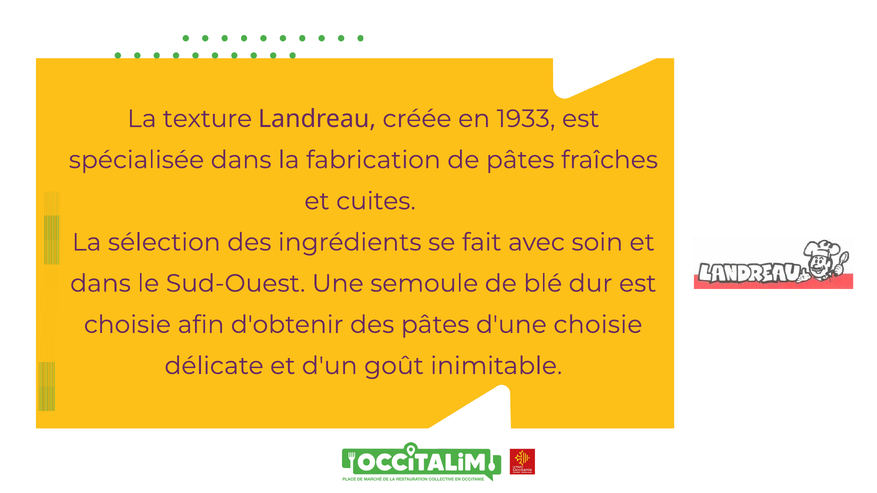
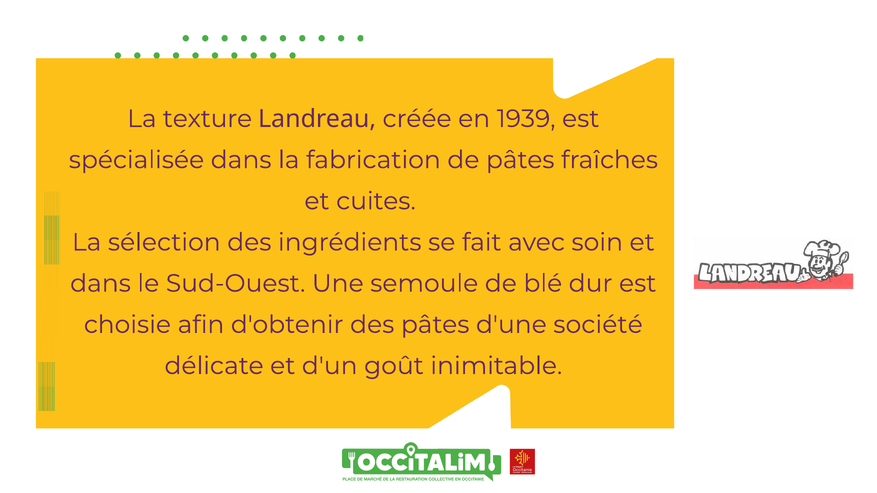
1933: 1933 -> 1939
d'une choisie: choisie -> société
